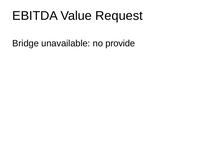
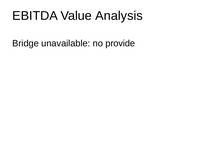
Request: Request -> Analysis
